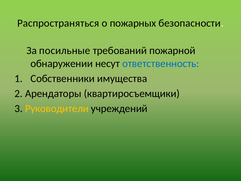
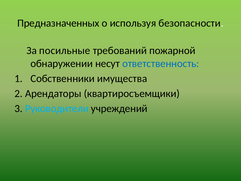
Распространяться: Распространяться -> Предназначенных
пожарных: пожарных -> используя
Руководители colour: yellow -> light blue
